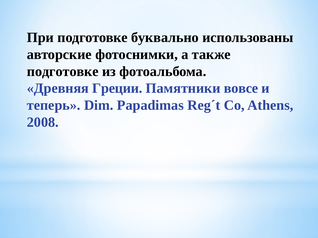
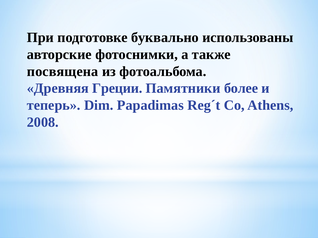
подготовке at (63, 72): подготовке -> посвящена
вовсе: вовсе -> более
